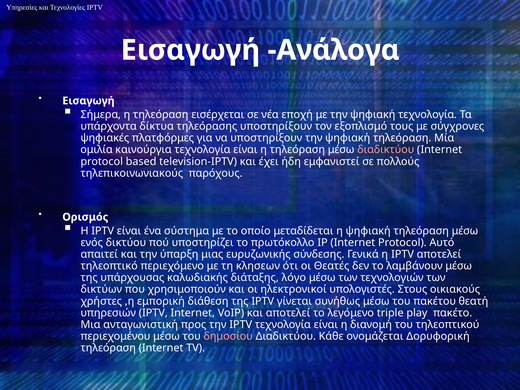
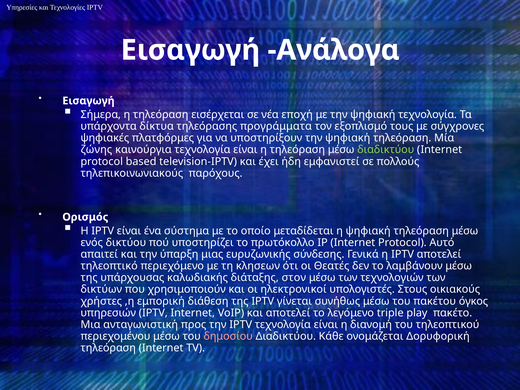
τηλεόρασης υποστηρίξουν: υποστηρίξουν -> προγράμματα
ομιλία: ομιλία -> ζώνης
διαδικτύου at (386, 150) colour: pink -> light green
λόγο: λόγο -> στον
θεατή: θεατή -> όγκος
